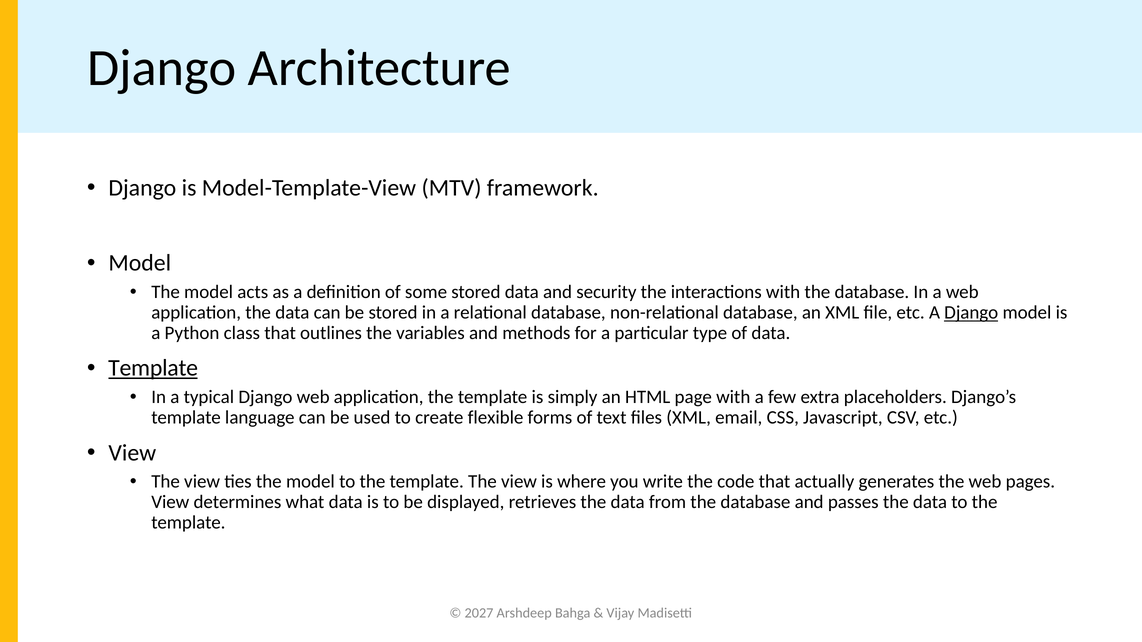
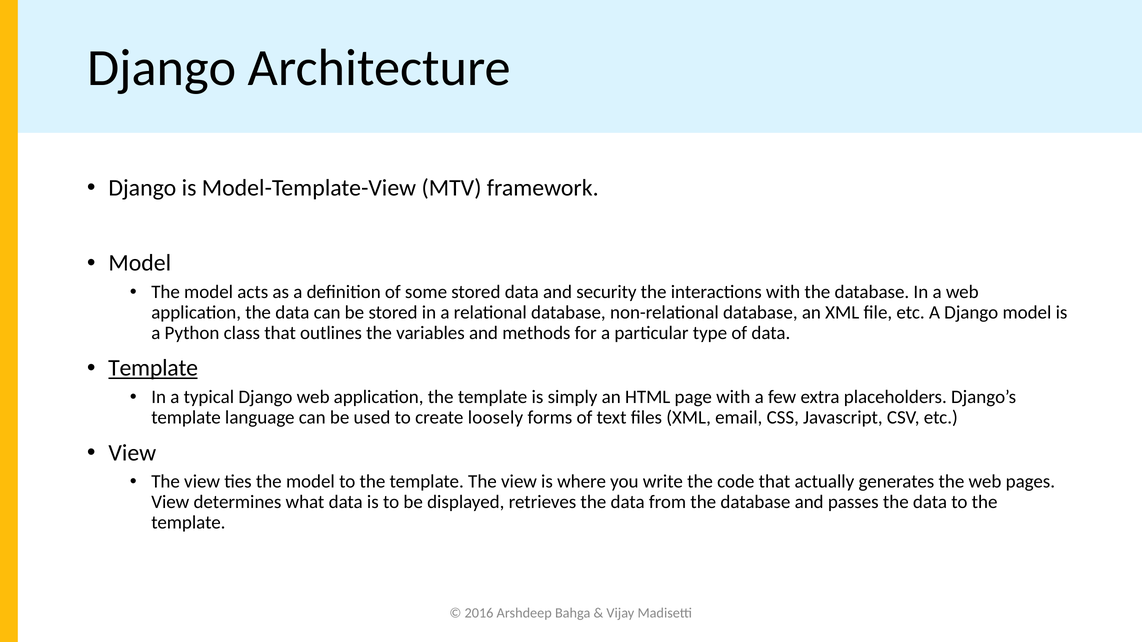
Django at (971, 313) underline: present -> none
flexible: flexible -> loosely
2027: 2027 -> 2016
